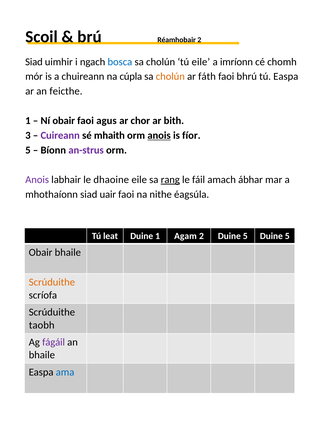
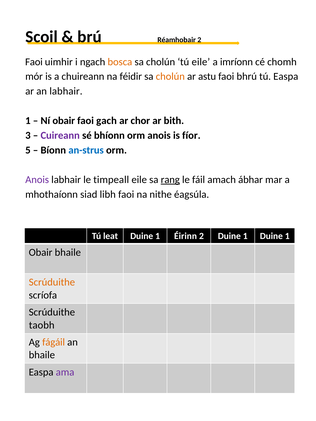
Siad at (34, 62): Siad -> Faoi
bosca colour: blue -> orange
cúpla: cúpla -> féidir
fáth: fáth -> astu
an feicthe: feicthe -> labhair
agus: agus -> gach
mhaith: mhaith -> bhíonn
anois at (159, 136) underline: present -> none
an-strus colour: purple -> blue
dhaoine: dhaoine -> timpeall
uair: uair -> libh
Agam: Agam -> Éirinn
2 Duine 5: 5 -> 1
5 at (287, 236): 5 -> 1
fágáil colour: purple -> orange
ama colour: blue -> purple
